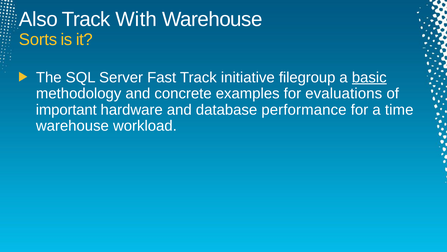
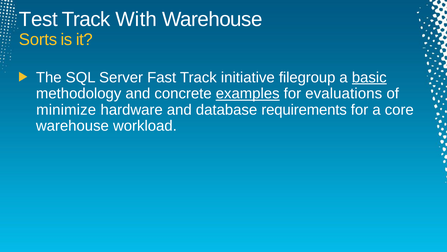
Also: Also -> Test
examples underline: none -> present
important: important -> minimize
performance: performance -> requirements
time: time -> core
